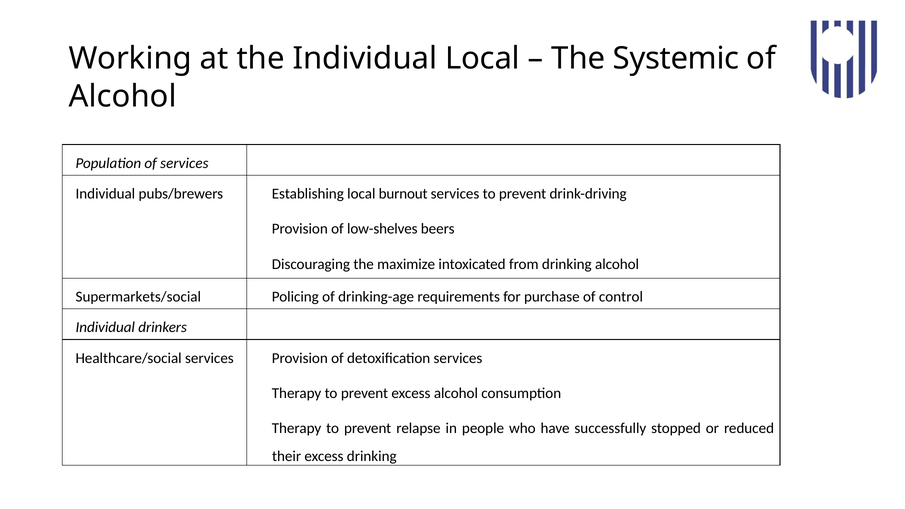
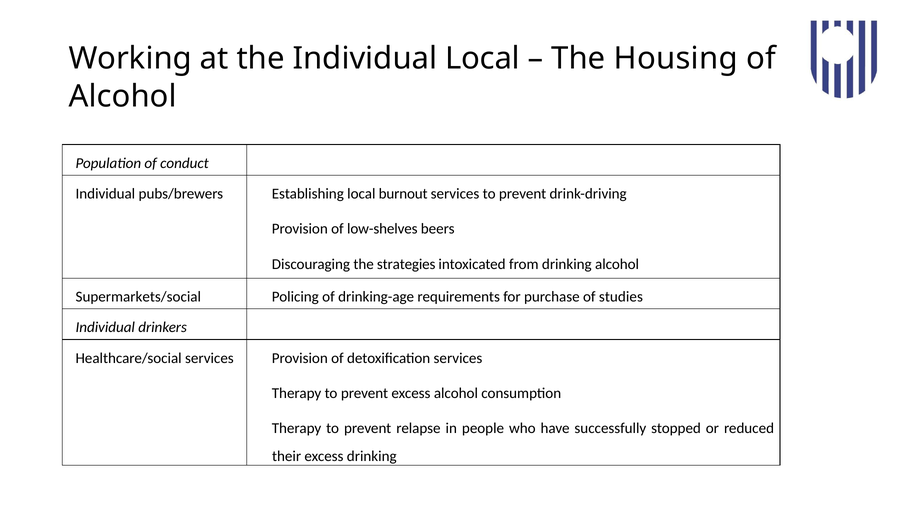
Systemic: Systemic -> Housing
of services: services -> conduct
maximize: maximize -> strategies
control: control -> studies
